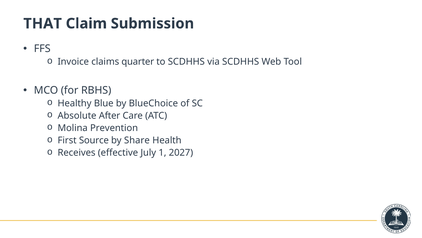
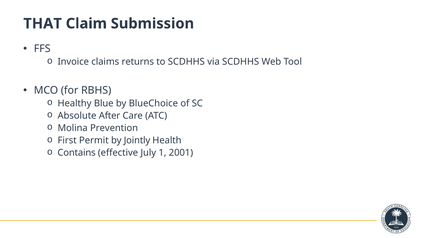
quarter: quarter -> returns
Source: Source -> Permit
Share: Share -> Jointly
Receives: Receives -> Contains
2027: 2027 -> 2001
